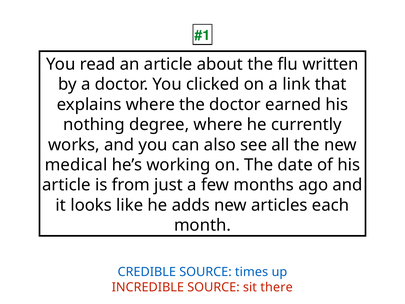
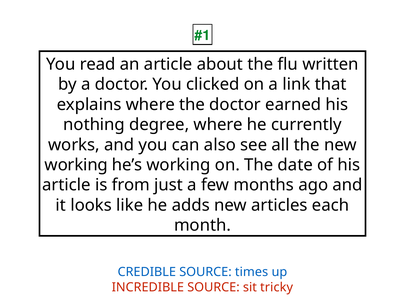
medical at (76, 165): medical -> working
there: there -> tricky
